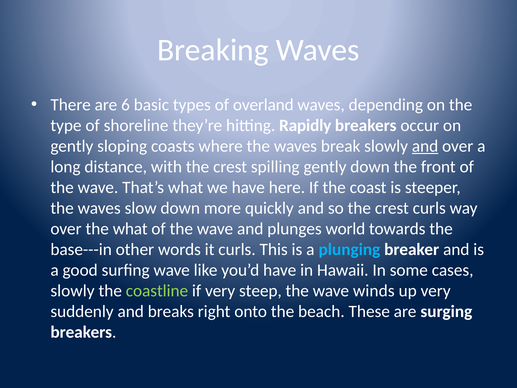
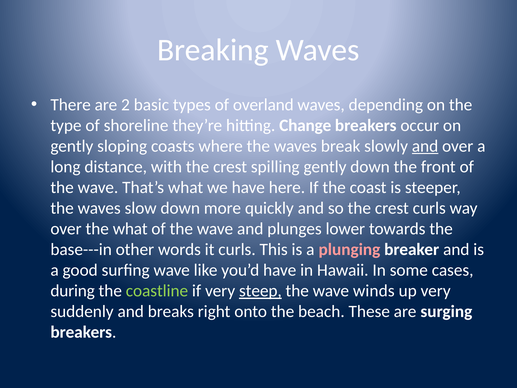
6: 6 -> 2
Rapidly: Rapidly -> Change
world: world -> lower
plunging colour: light blue -> pink
slowly at (73, 291): slowly -> during
steep underline: none -> present
